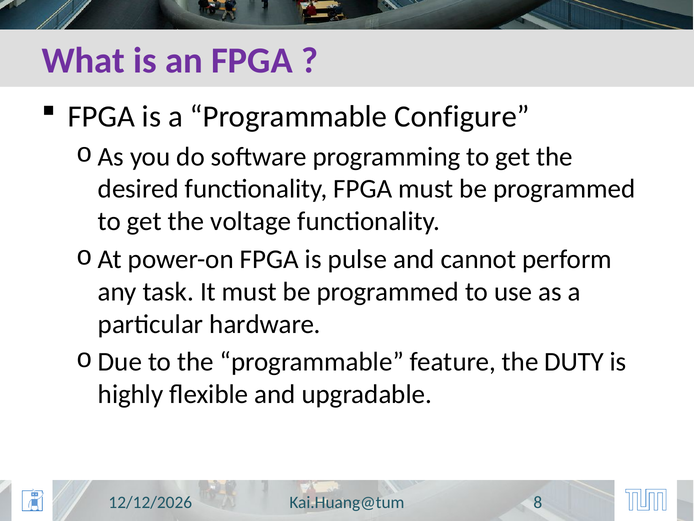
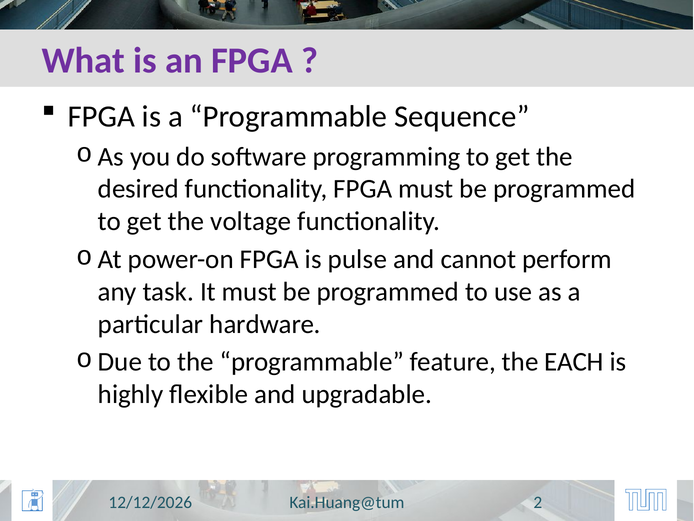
Configure: Configure -> Sequence
DUTY: DUTY -> EACH
8: 8 -> 2
